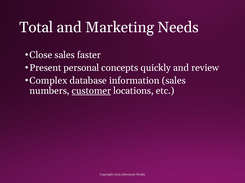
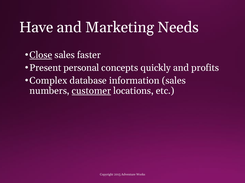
Total: Total -> Have
Close underline: none -> present
review: review -> profits
